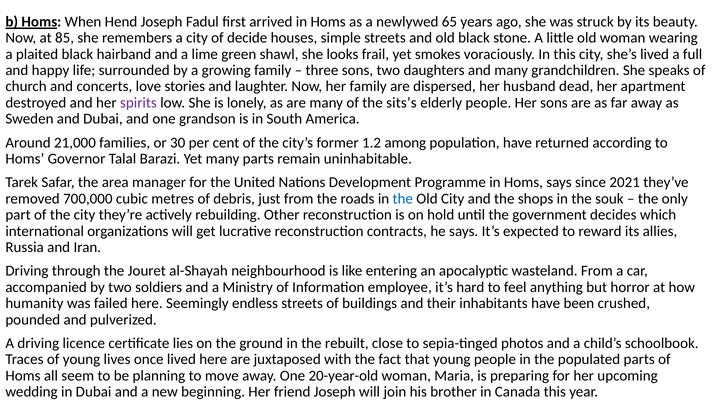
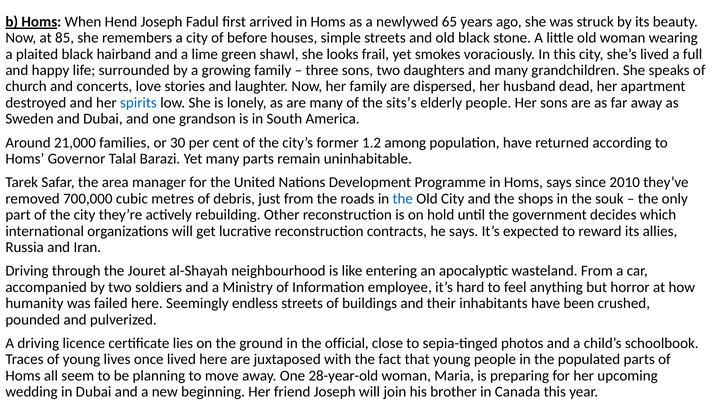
decide: decide -> before
spirits colour: purple -> blue
2021: 2021 -> 2010
rebuilt: rebuilt -> official
20-year-old: 20-year-old -> 28-year-old
